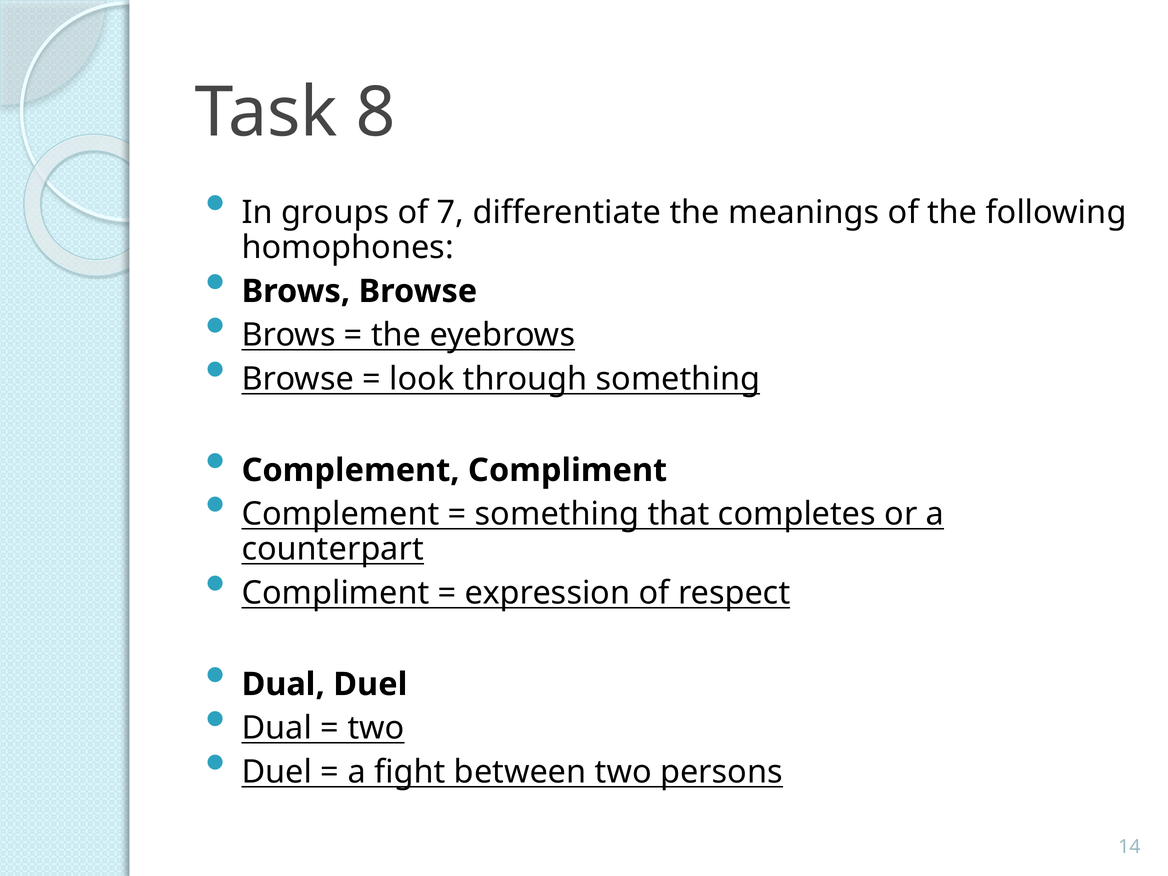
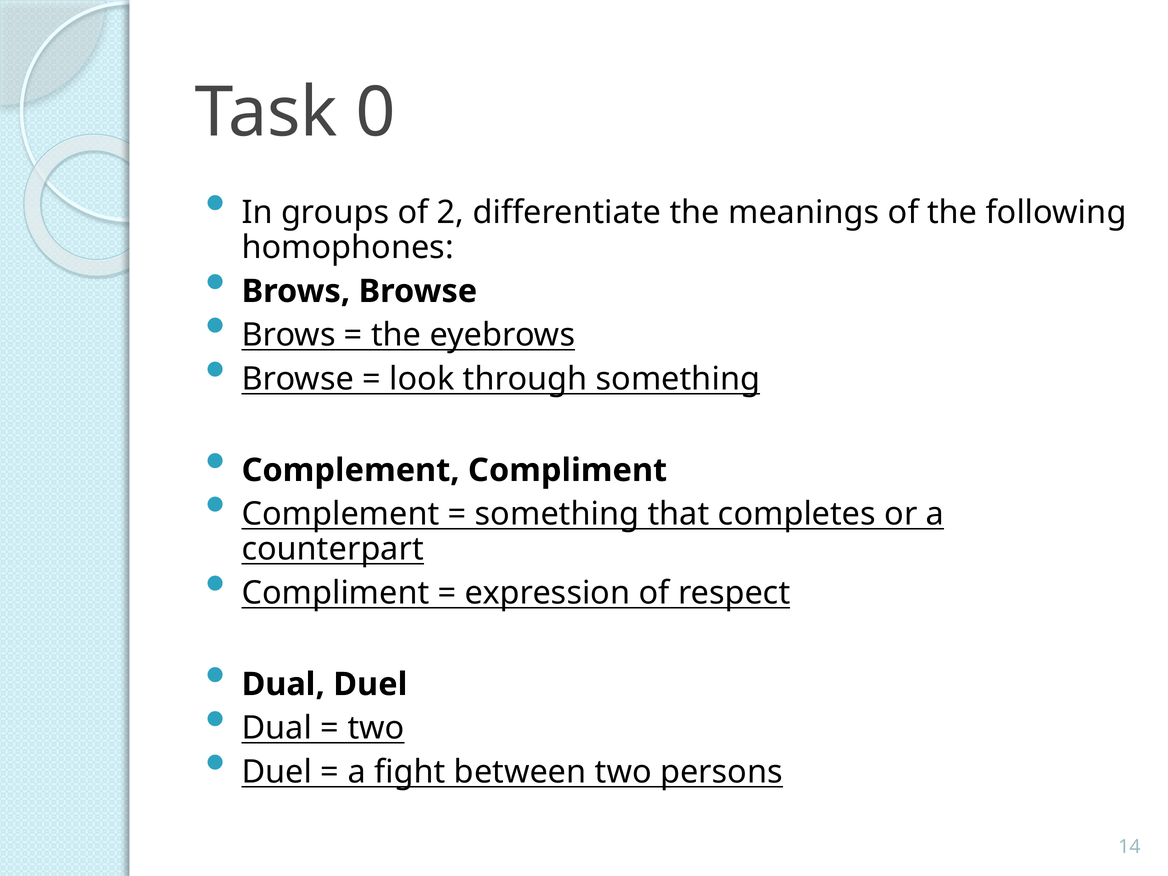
8: 8 -> 0
7: 7 -> 2
